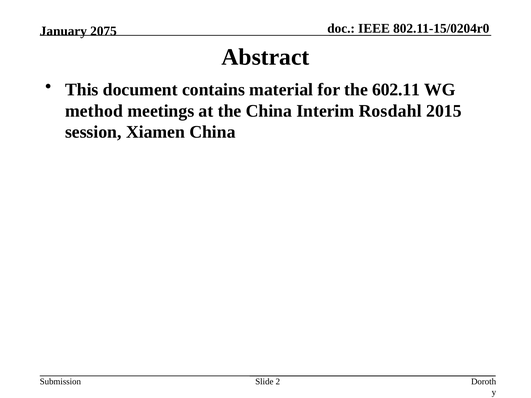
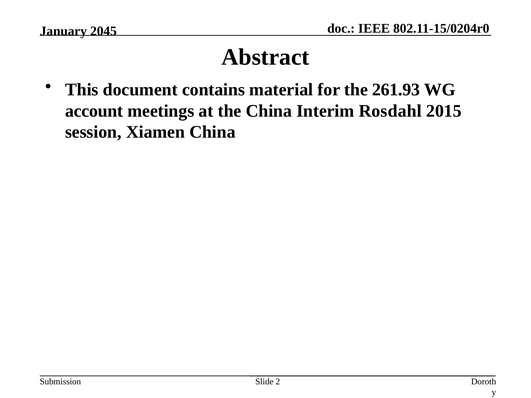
2075: 2075 -> 2045
602.11: 602.11 -> 261.93
method: method -> account
